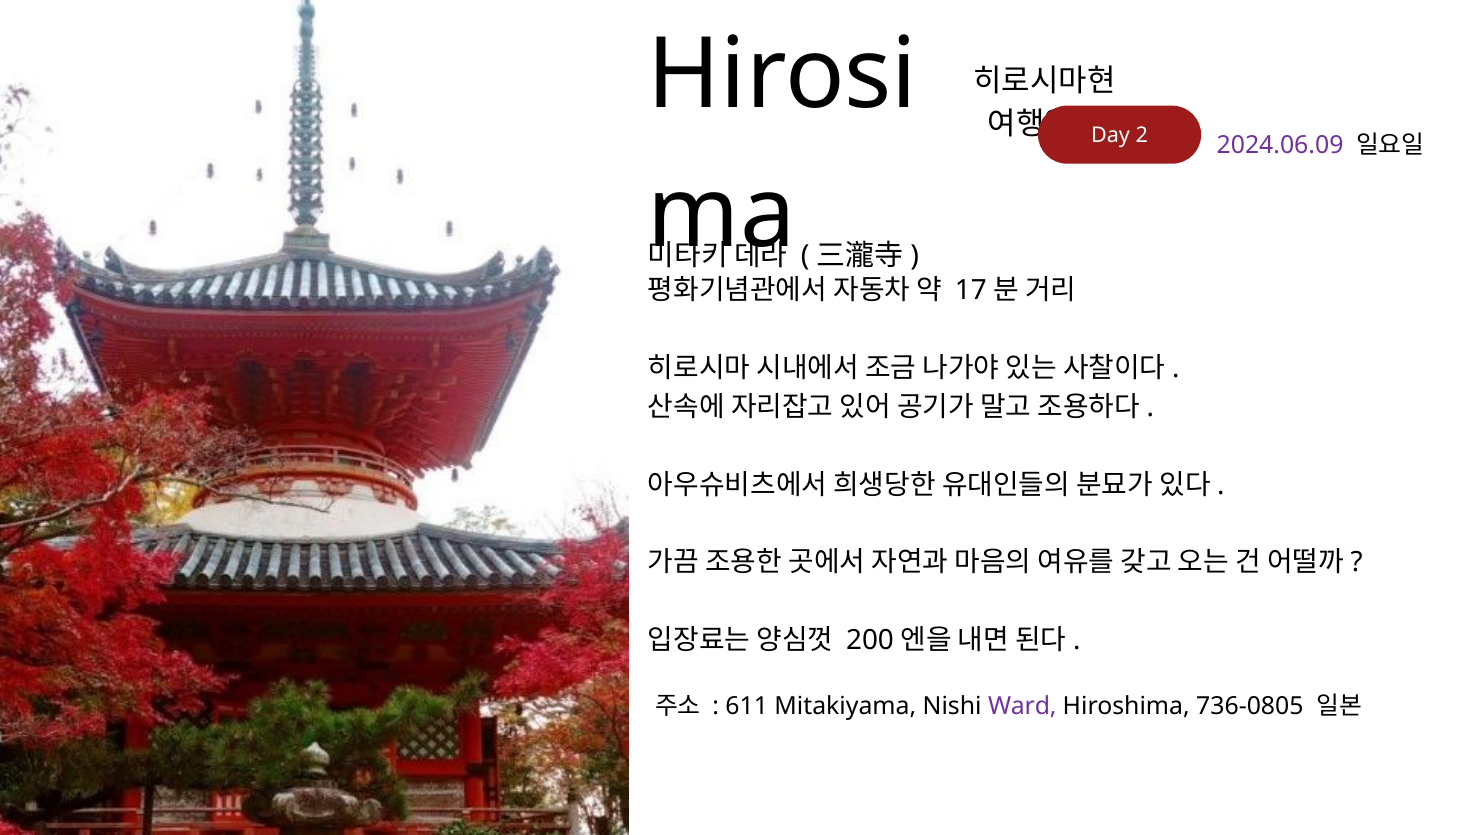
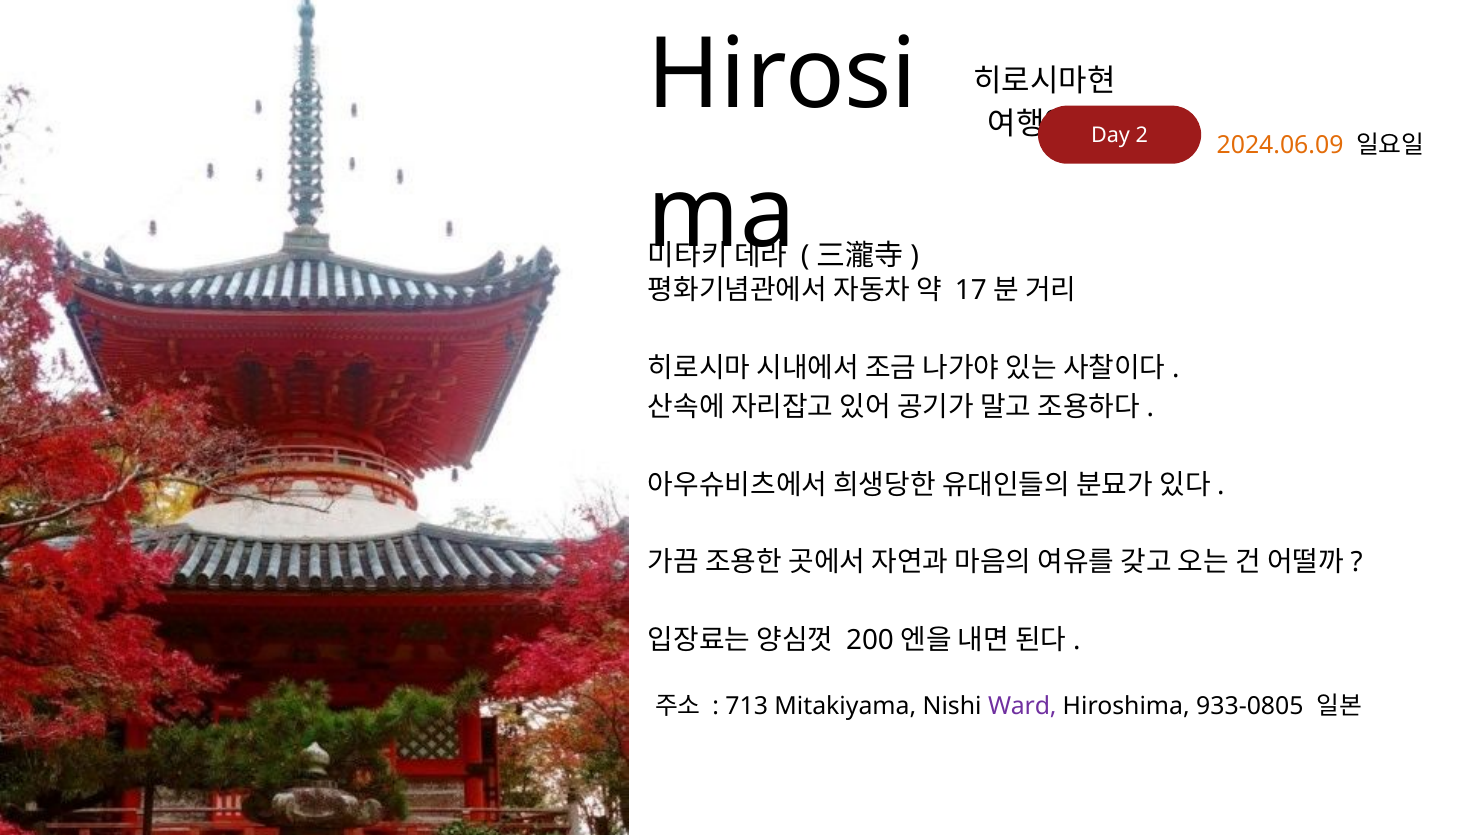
2024.06.09 colour: purple -> orange
611: 611 -> 713
736-0805: 736-0805 -> 933-0805
